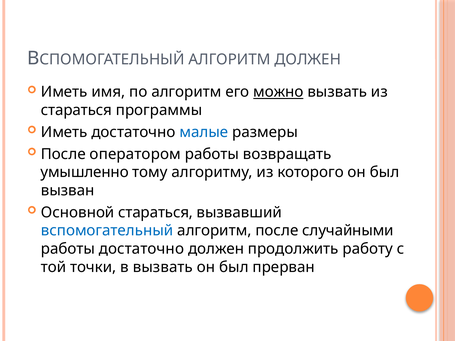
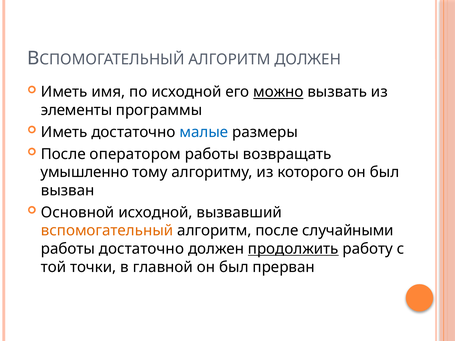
по алгоритм: алгоритм -> исходной
стараться at (76, 110): стараться -> элементы
Основной стараться: стараться -> исходной
вспомогательный colour: blue -> orange
продолжить underline: none -> present
в вызвать: вызвать -> главной
